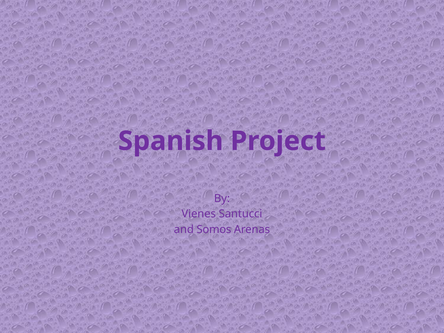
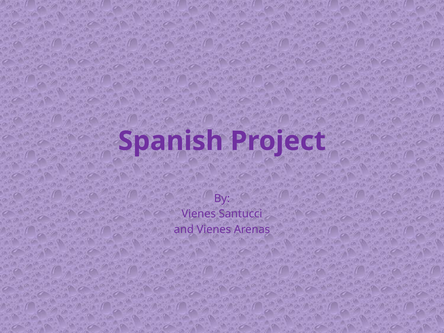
and Somos: Somos -> Vienes
